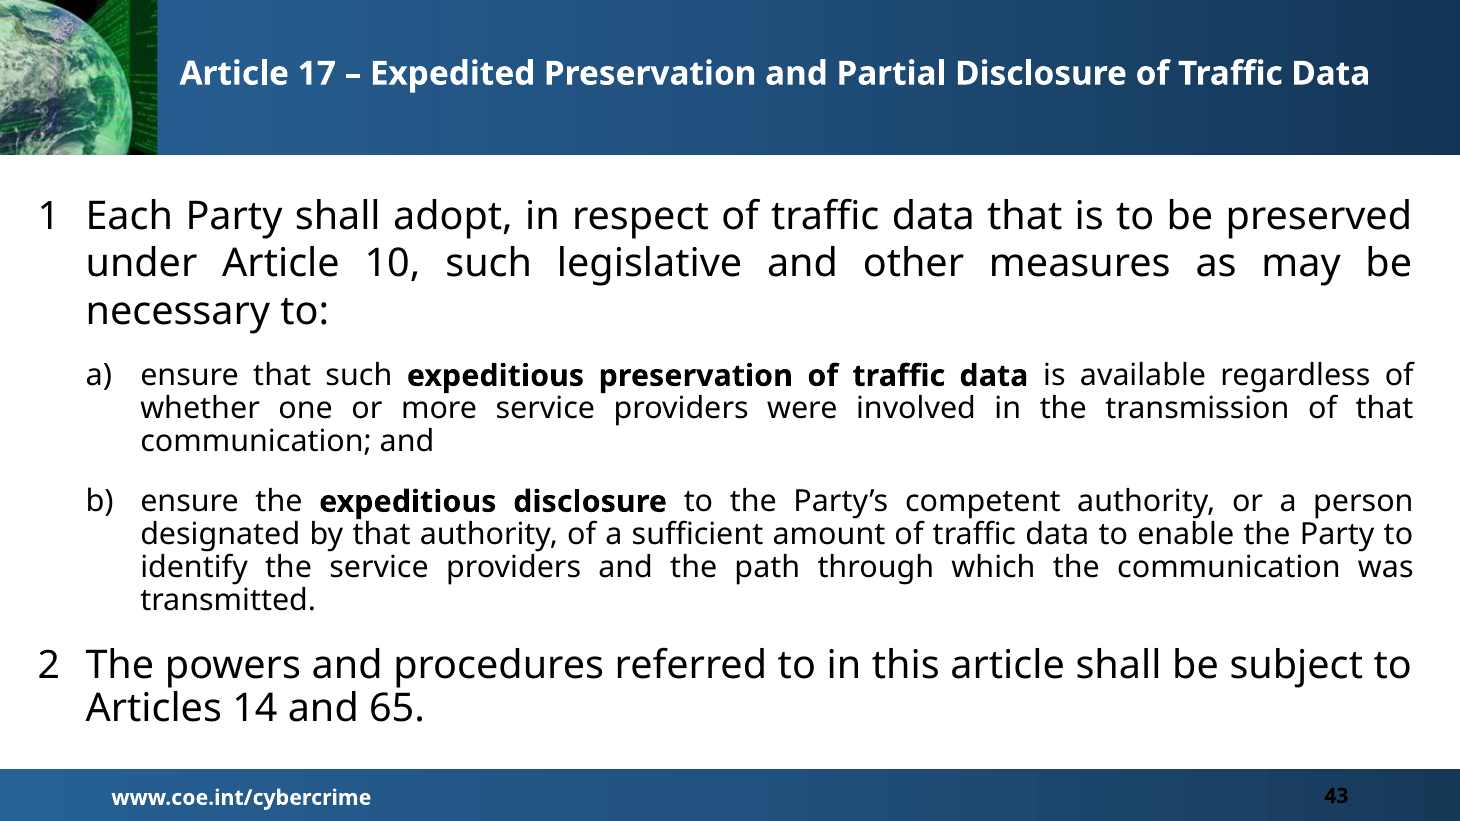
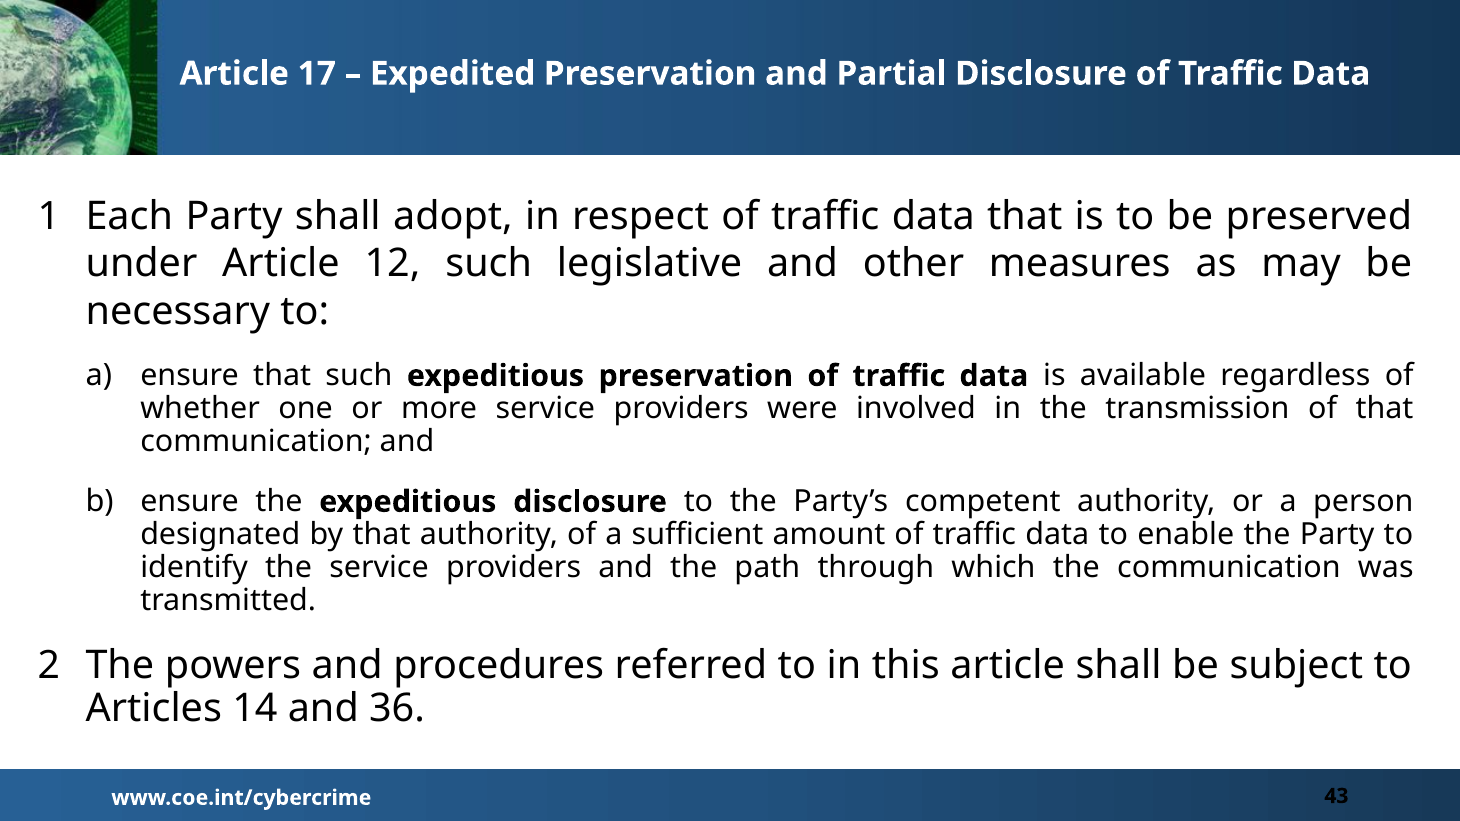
10: 10 -> 12
65: 65 -> 36
